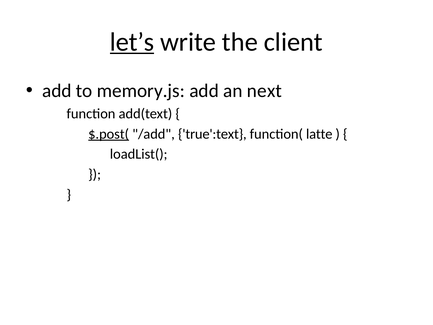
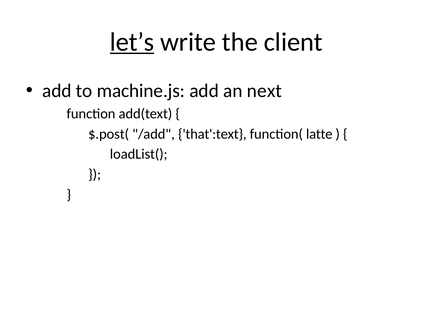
memory.js: memory.js -> machine.js
$.post( underline: present -> none
true':text: true':text -> that':text
